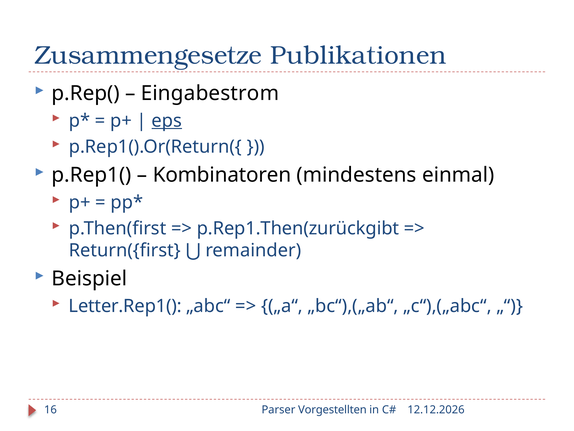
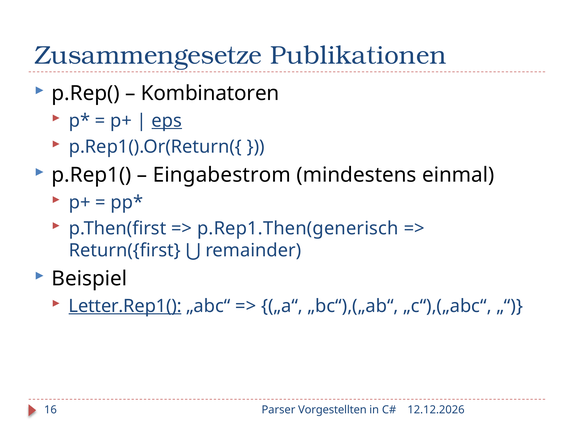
Eingabestrom: Eingabestrom -> Kombinatoren
Kombinatoren: Kombinatoren -> Eingabestrom
p.Rep1.Then(zurückgibt: p.Rep1.Then(zurückgibt -> p.Rep1.Then(generisch
Letter.Rep1( underline: none -> present
